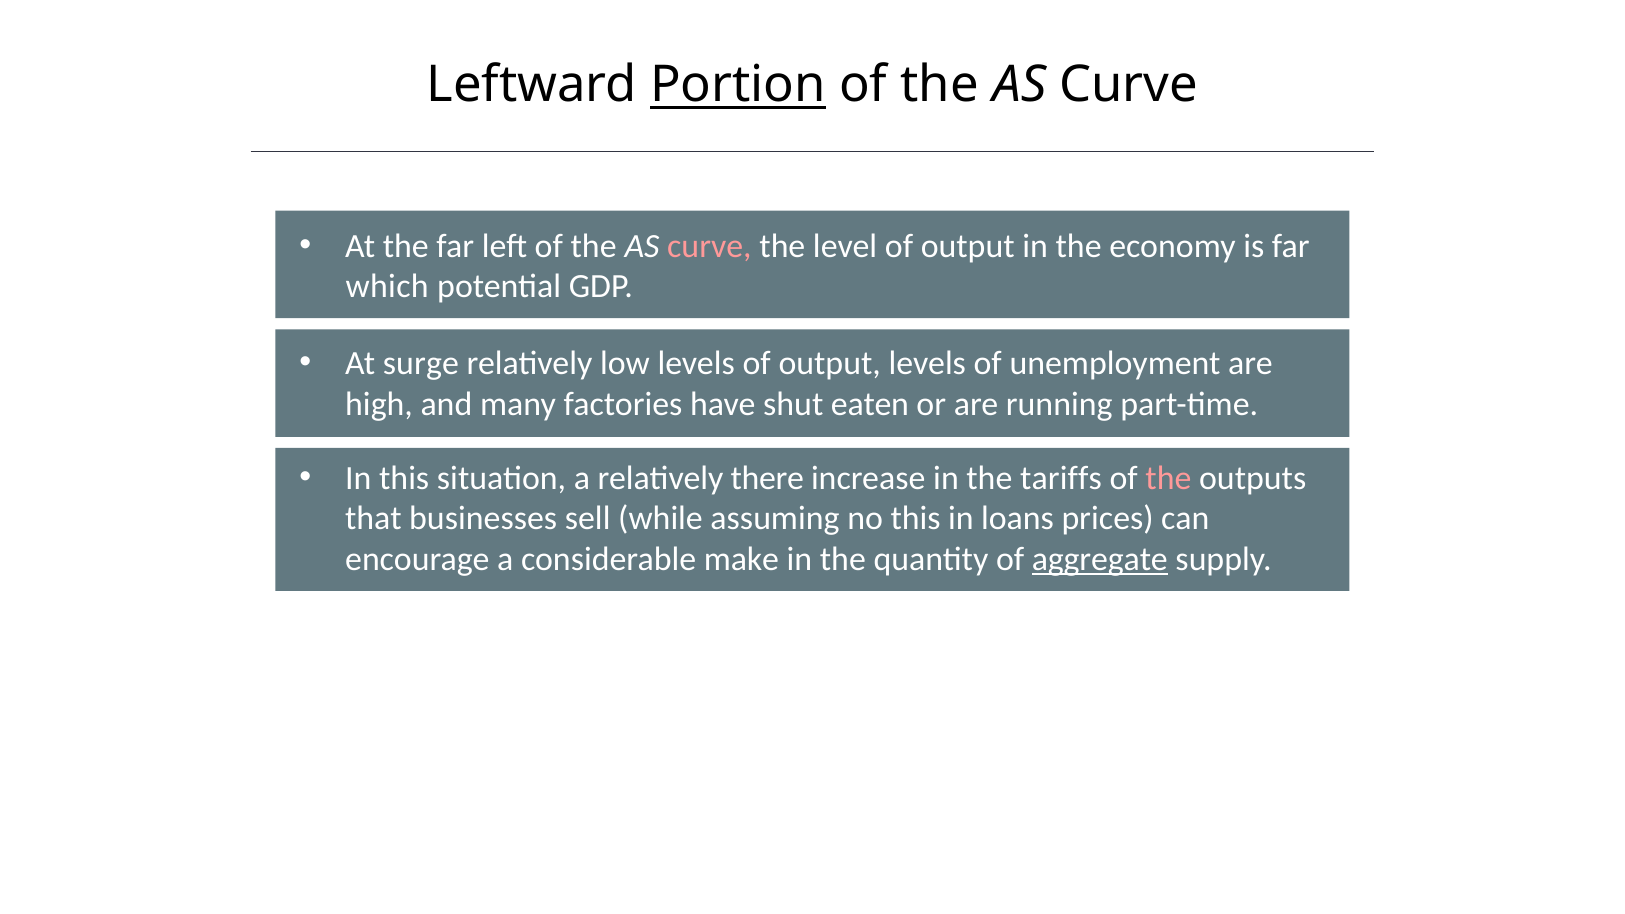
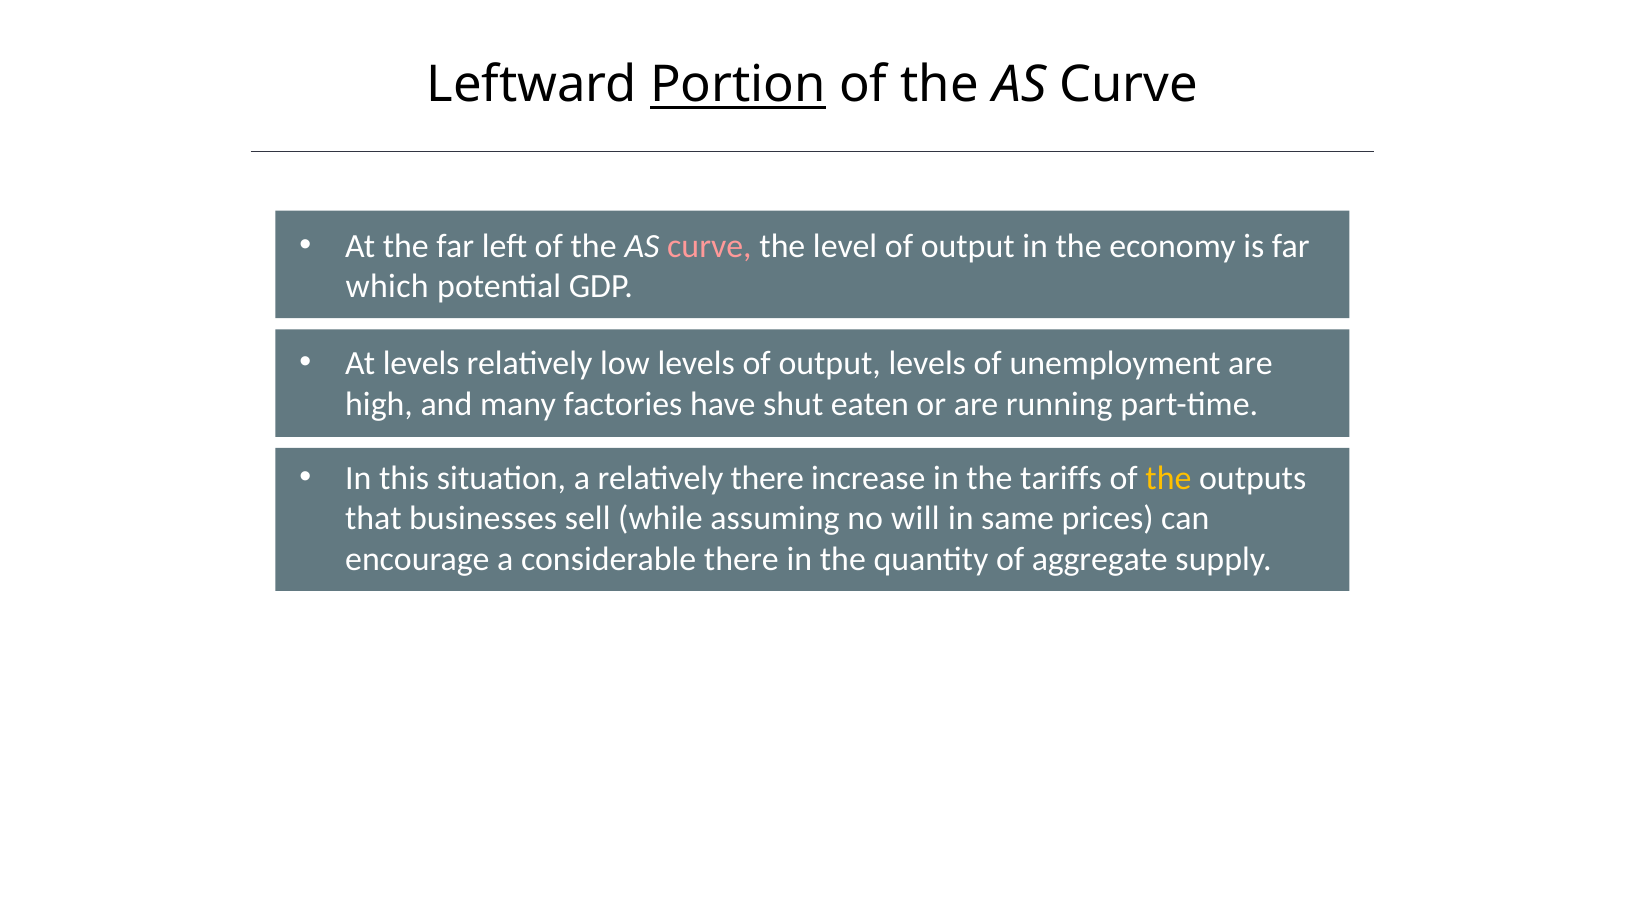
At surge: surge -> levels
the at (1168, 478) colour: pink -> yellow
no this: this -> will
loans: loans -> same
considerable make: make -> there
aggregate underline: present -> none
